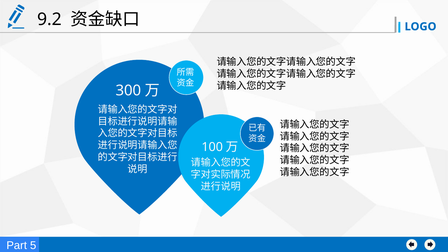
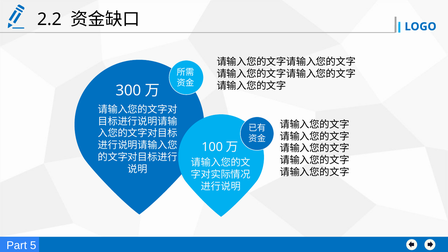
9.2: 9.2 -> 2.2
